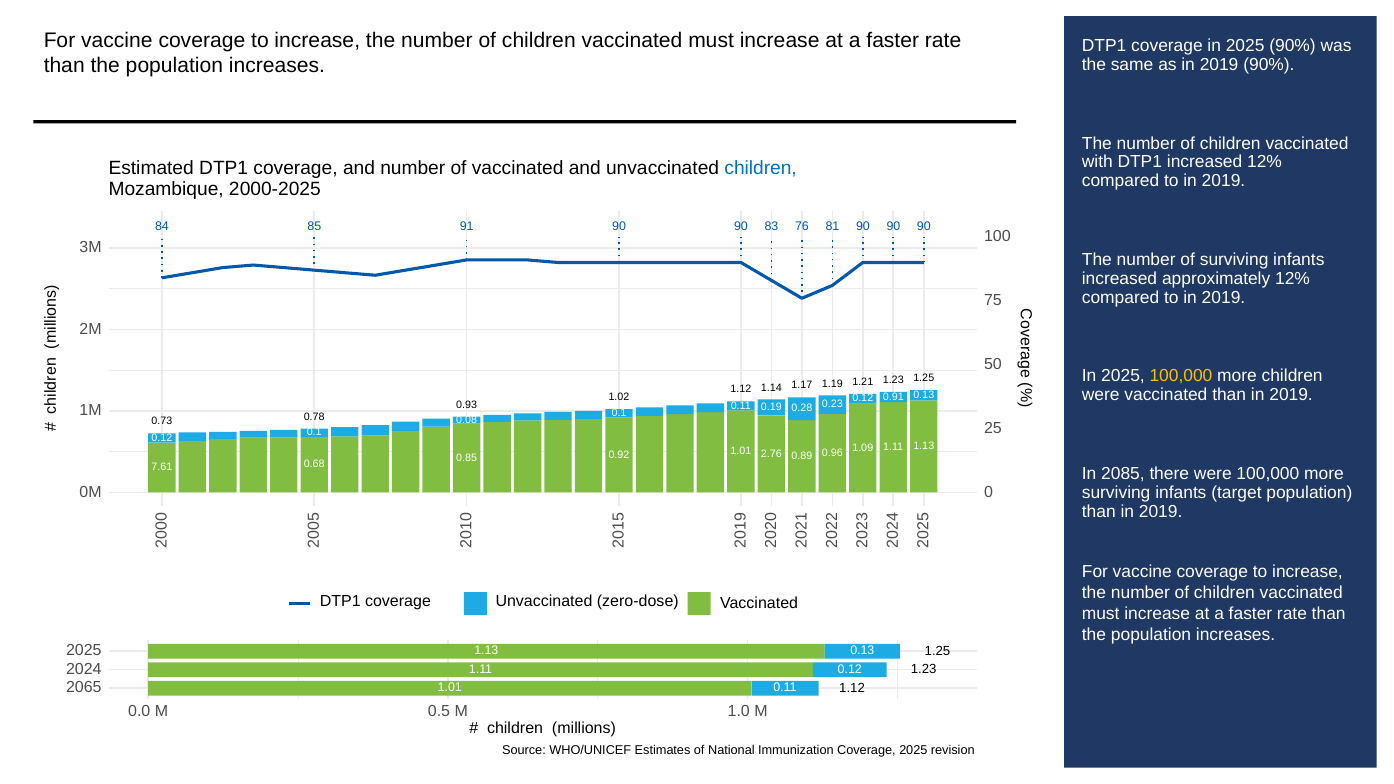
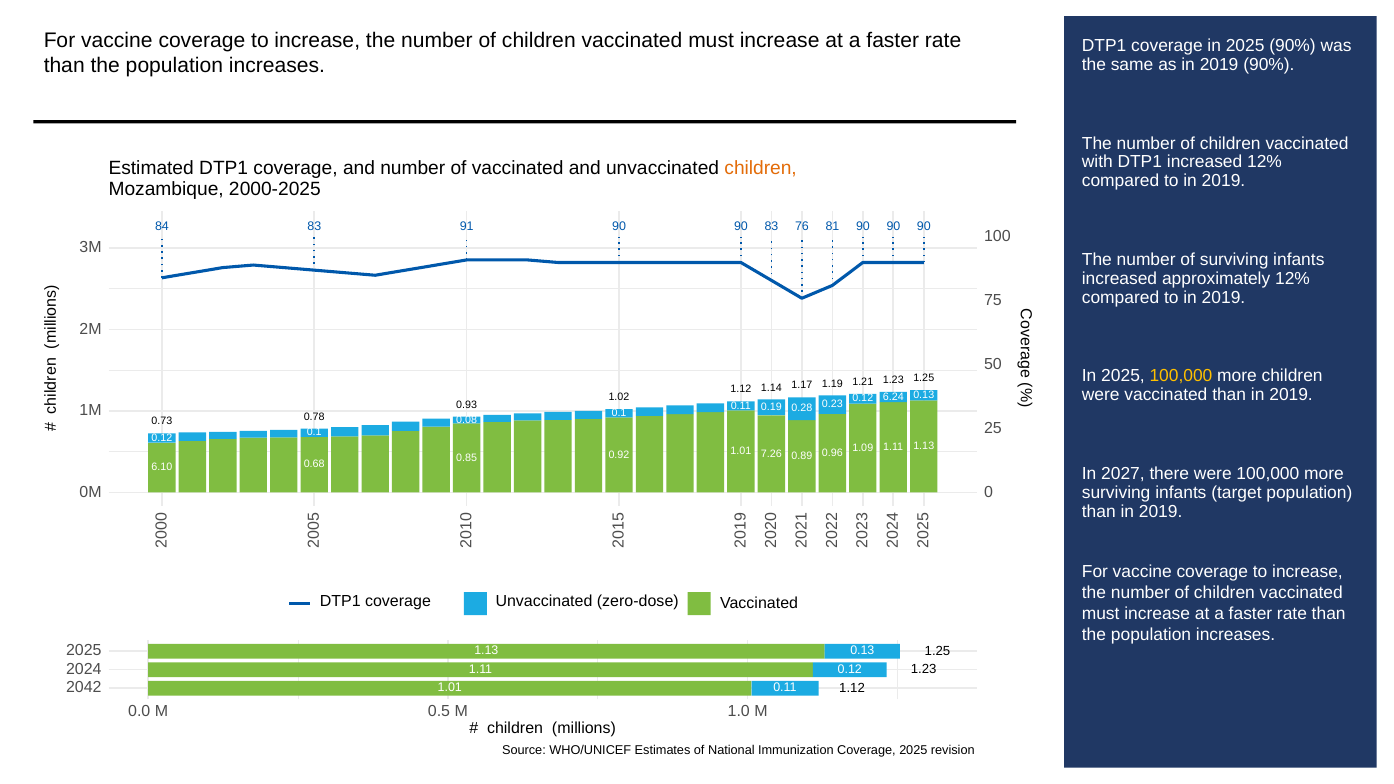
children at (761, 169) colour: blue -> orange
84 85: 85 -> 83
0.91: 0.91 -> 6.24
2.76: 2.76 -> 7.26
7.61: 7.61 -> 6.10
2085: 2085 -> 2027
2065: 2065 -> 2042
